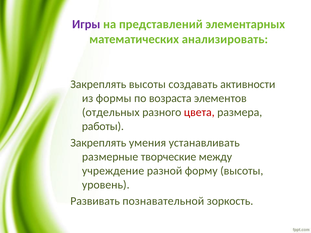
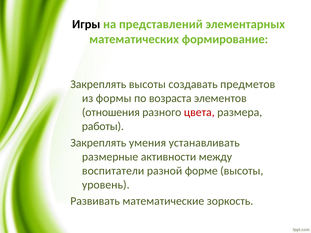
Игры colour: purple -> black
анализировать: анализировать -> формирование
активности: активности -> предметов
отдельных: отдельных -> отношения
творческие: творческие -> активности
учреждение: учреждение -> воспитатели
форму: форму -> форме
познавательной: познавательной -> математические
